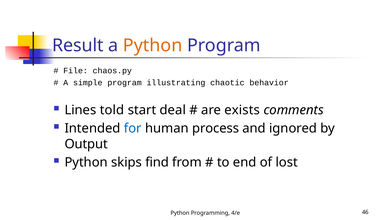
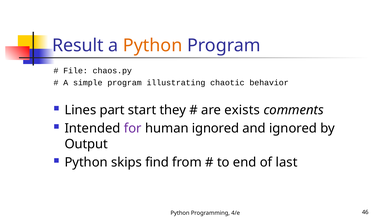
told: told -> part
deal: deal -> they
for colour: blue -> purple
human process: process -> ignored
lost: lost -> last
